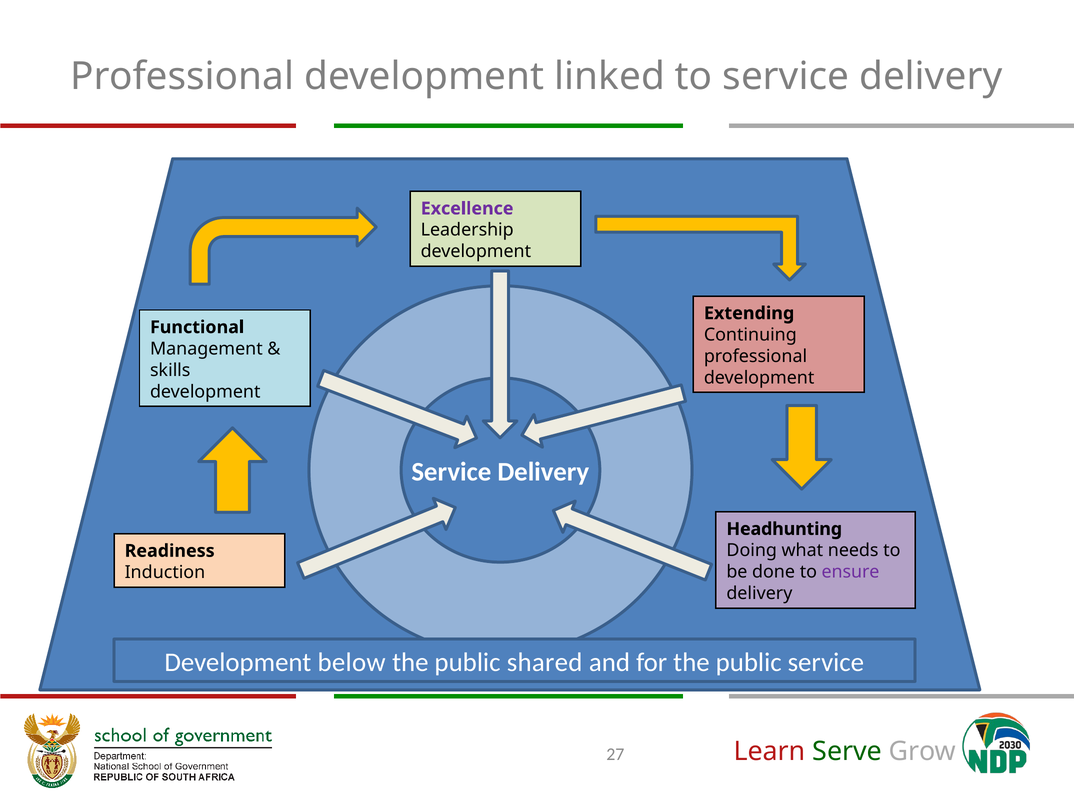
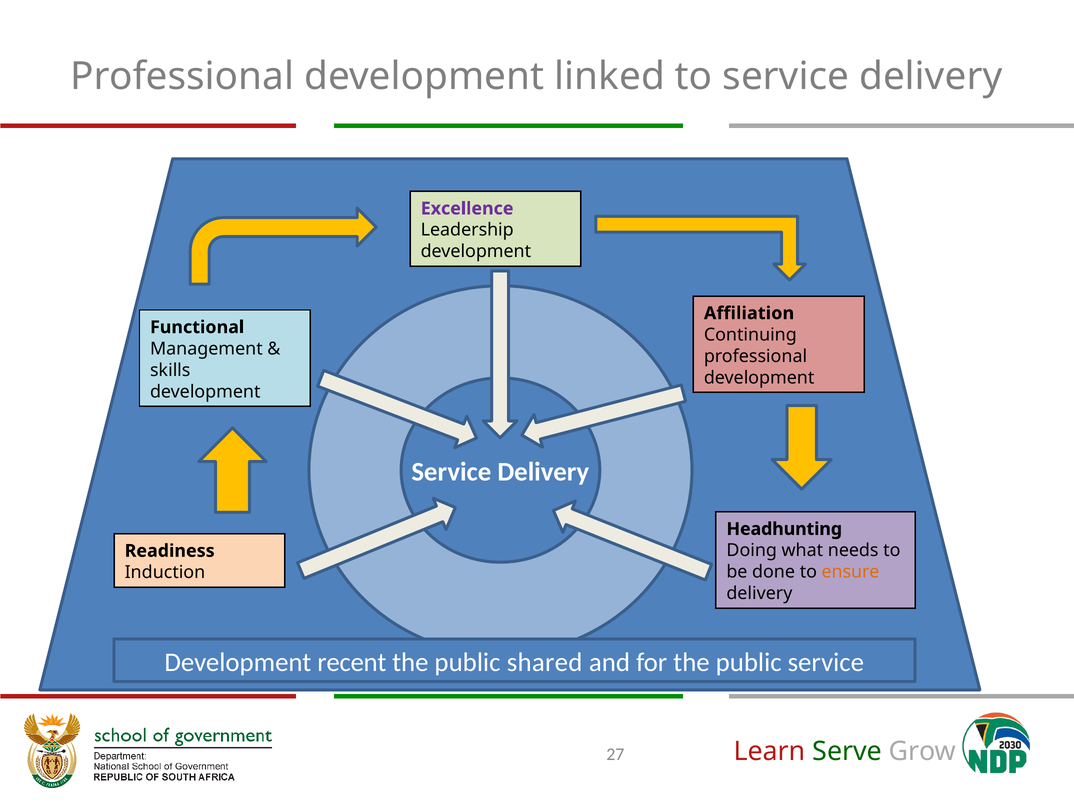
Extending: Extending -> Affiliation
ensure colour: purple -> orange
below: below -> recent
